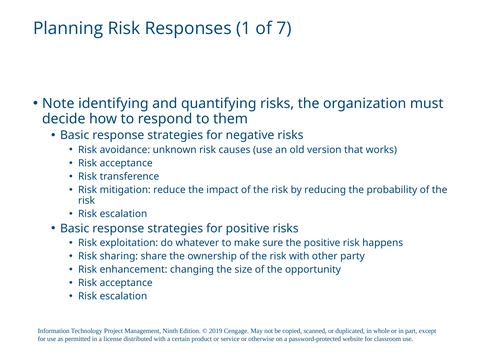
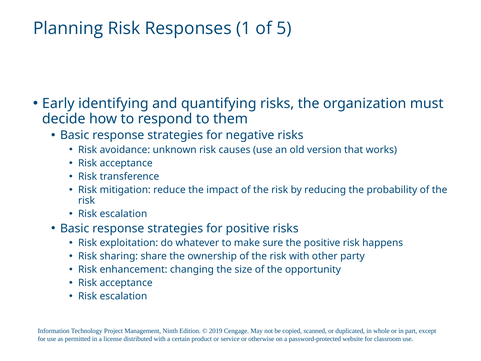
7: 7 -> 5
Note: Note -> Early
